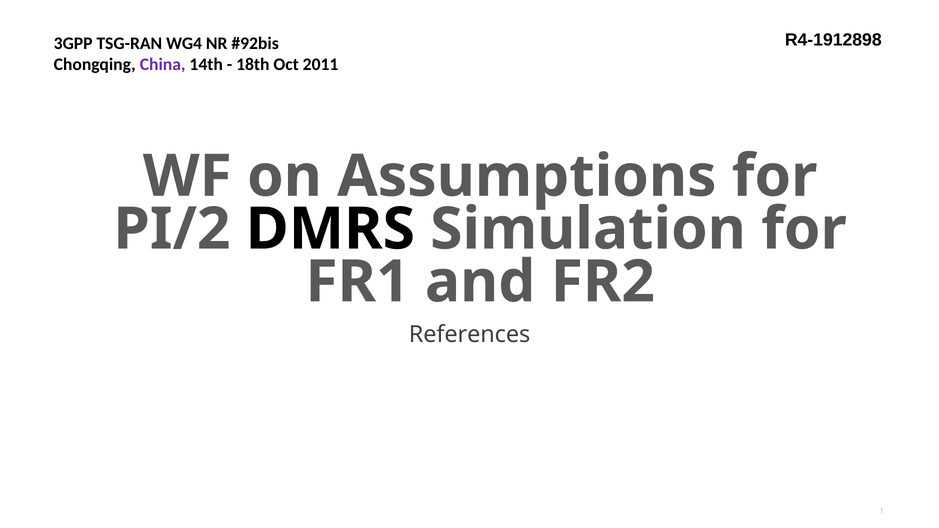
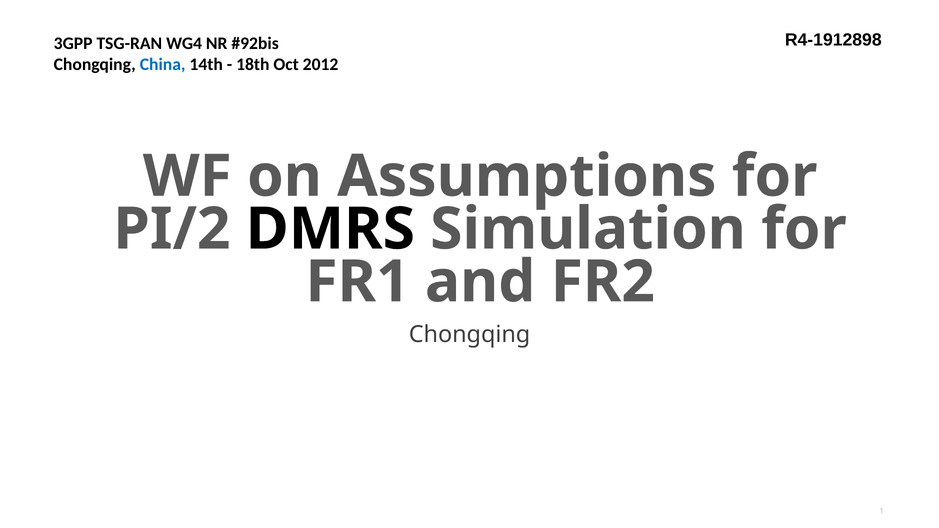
China colour: purple -> blue
2011: 2011 -> 2012
References at (470, 335): References -> Chongqing
